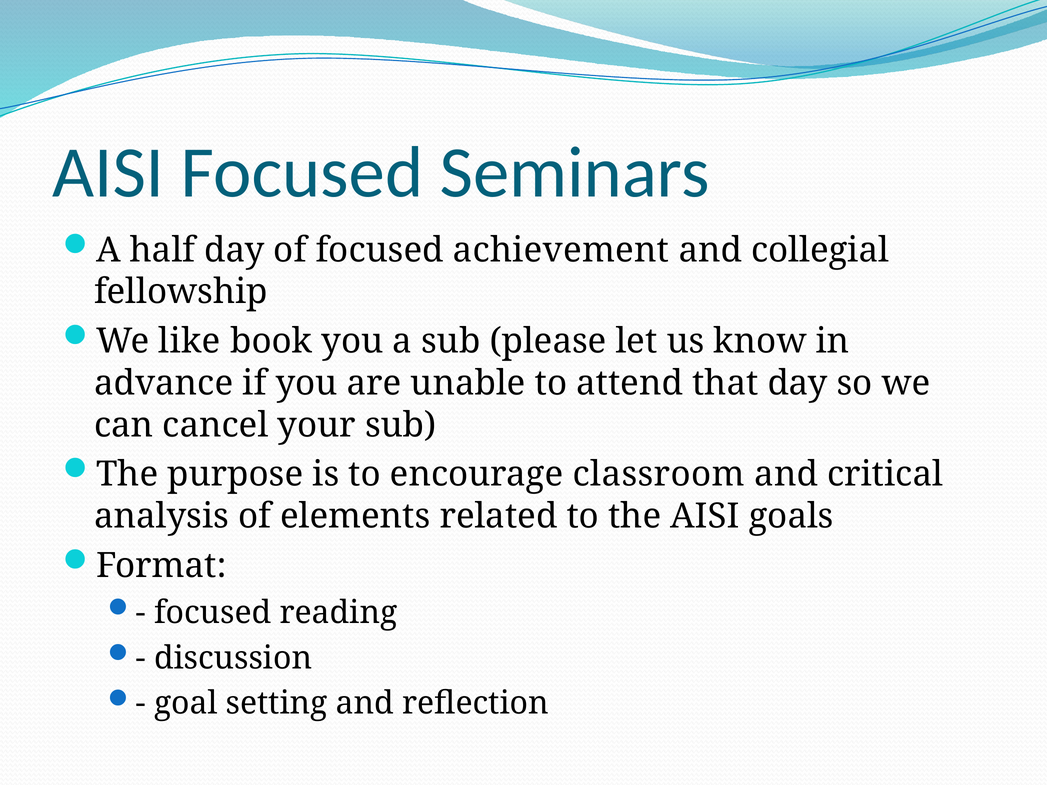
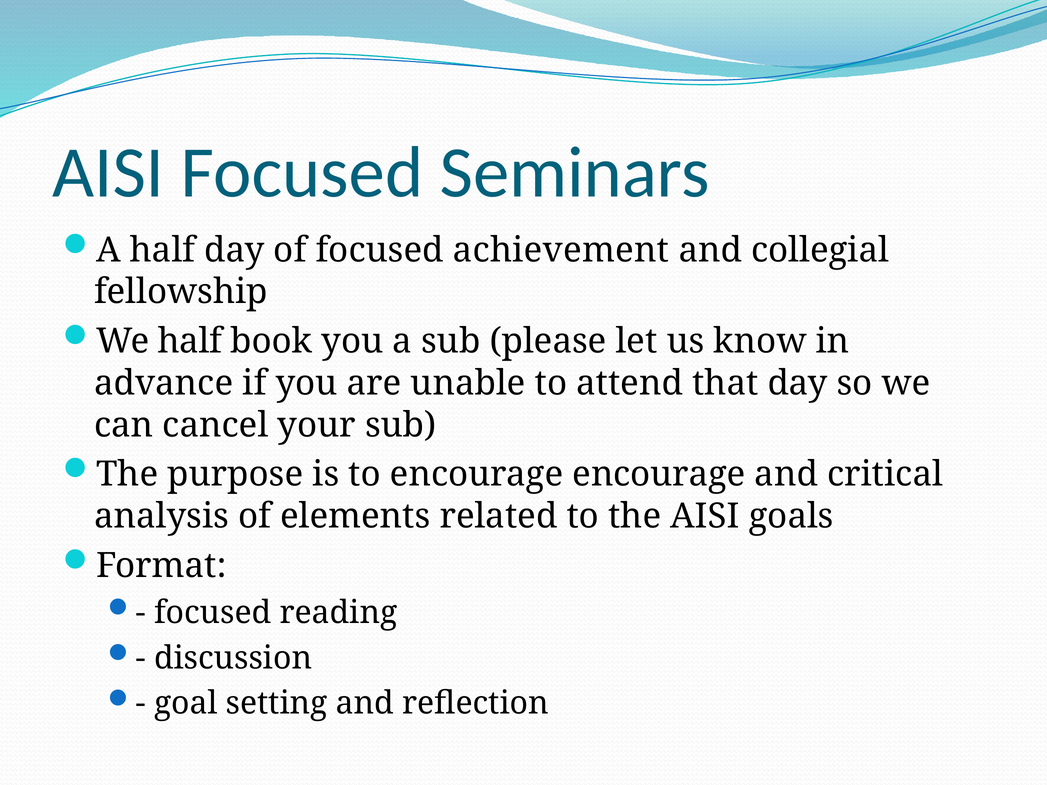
We like: like -> half
encourage classroom: classroom -> encourage
